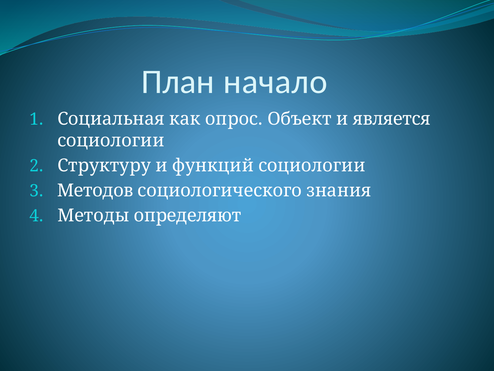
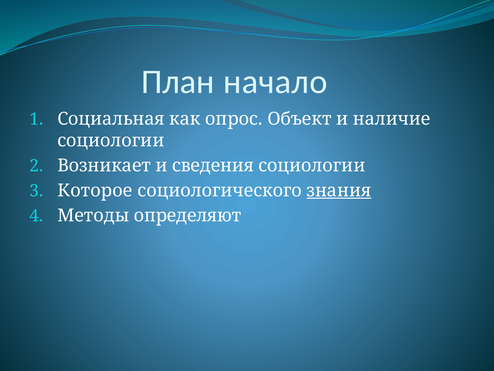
является: является -> наличие
Структуру: Структуру -> Возникает
функций: функций -> сведения
Методов: Методов -> Которое
знания underline: none -> present
